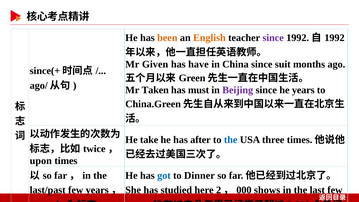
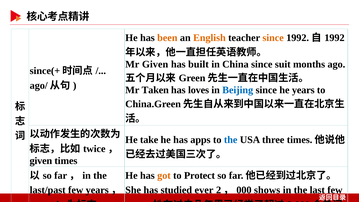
since at (273, 38) colour: purple -> orange
have: have -> built
must: must -> loves
Beijing colour: purple -> blue
after: after -> apps
upon at (41, 161): upon -> given
got colour: blue -> orange
Dinner: Dinner -> Protect
here: here -> ever
